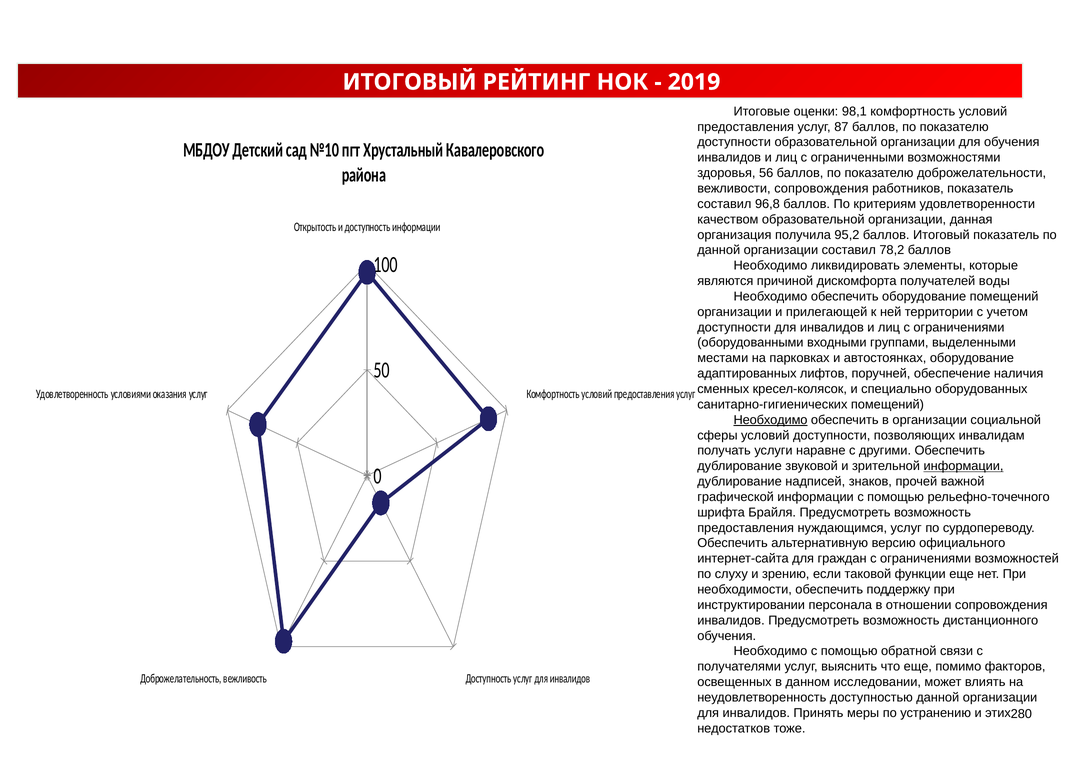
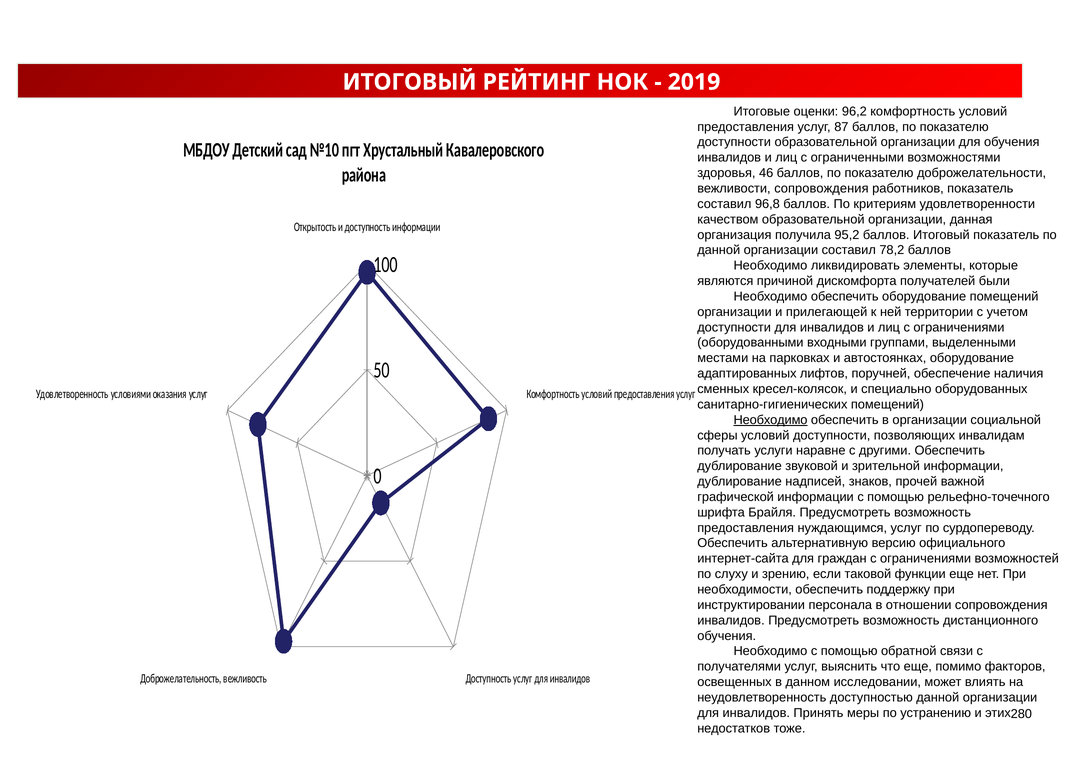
98,1: 98,1 -> 96,2
56: 56 -> 46
воды: воды -> были
информации at (964, 466) underline: present -> none
